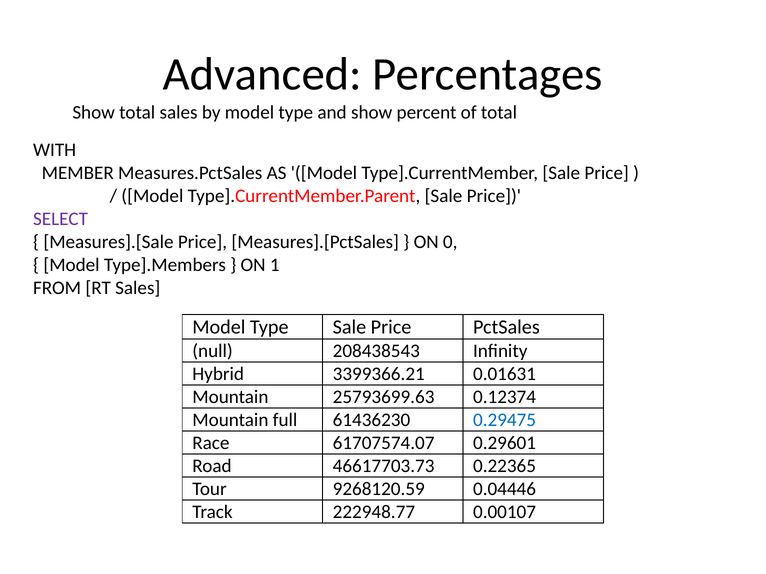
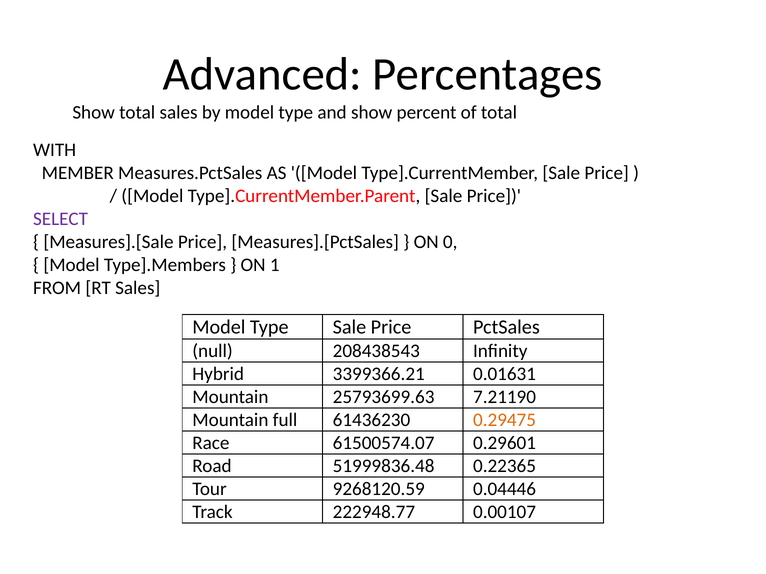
0.12374: 0.12374 -> 7.21190
0.29475 colour: blue -> orange
61707574.07: 61707574.07 -> 61500574.07
46617703.73: 46617703.73 -> 51999836.48
